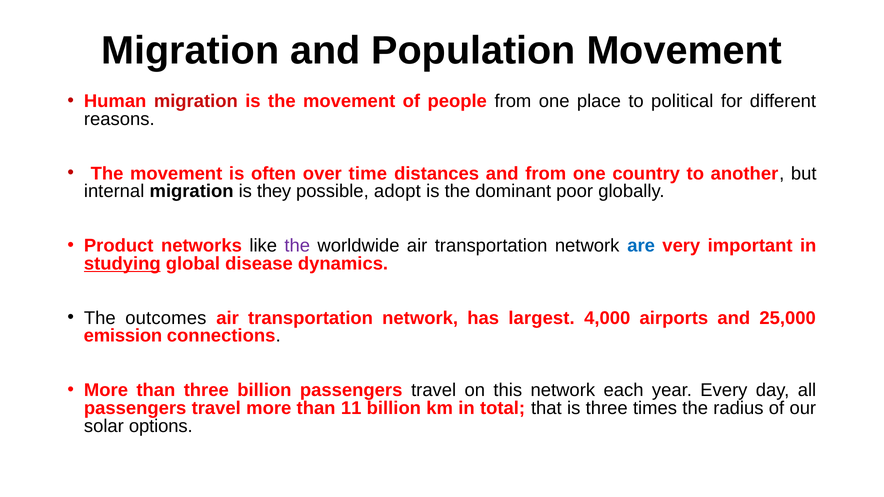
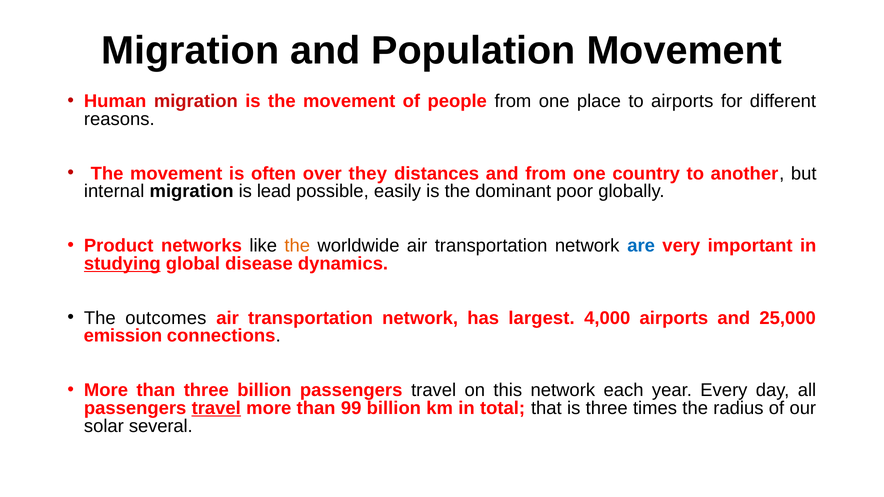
to political: political -> airports
time: time -> they
they: they -> lead
adopt: adopt -> easily
the at (297, 246) colour: purple -> orange
travel at (216, 408) underline: none -> present
11: 11 -> 99
options: options -> several
